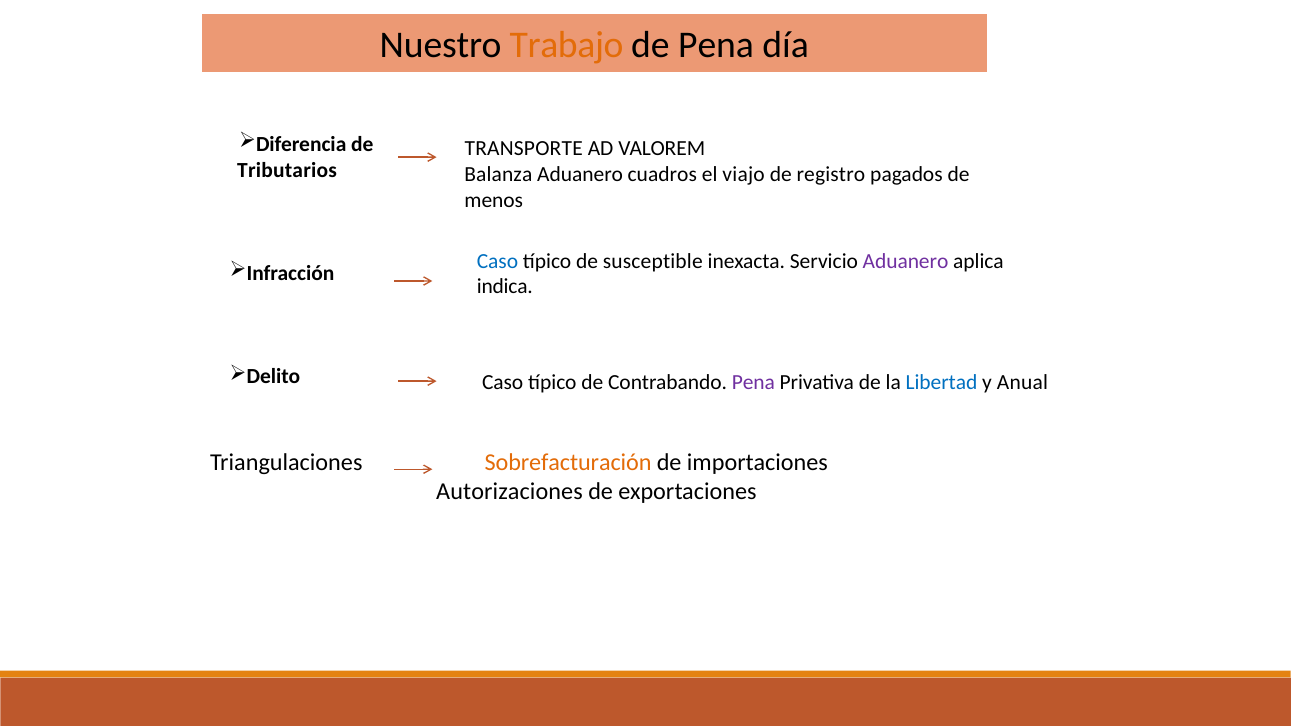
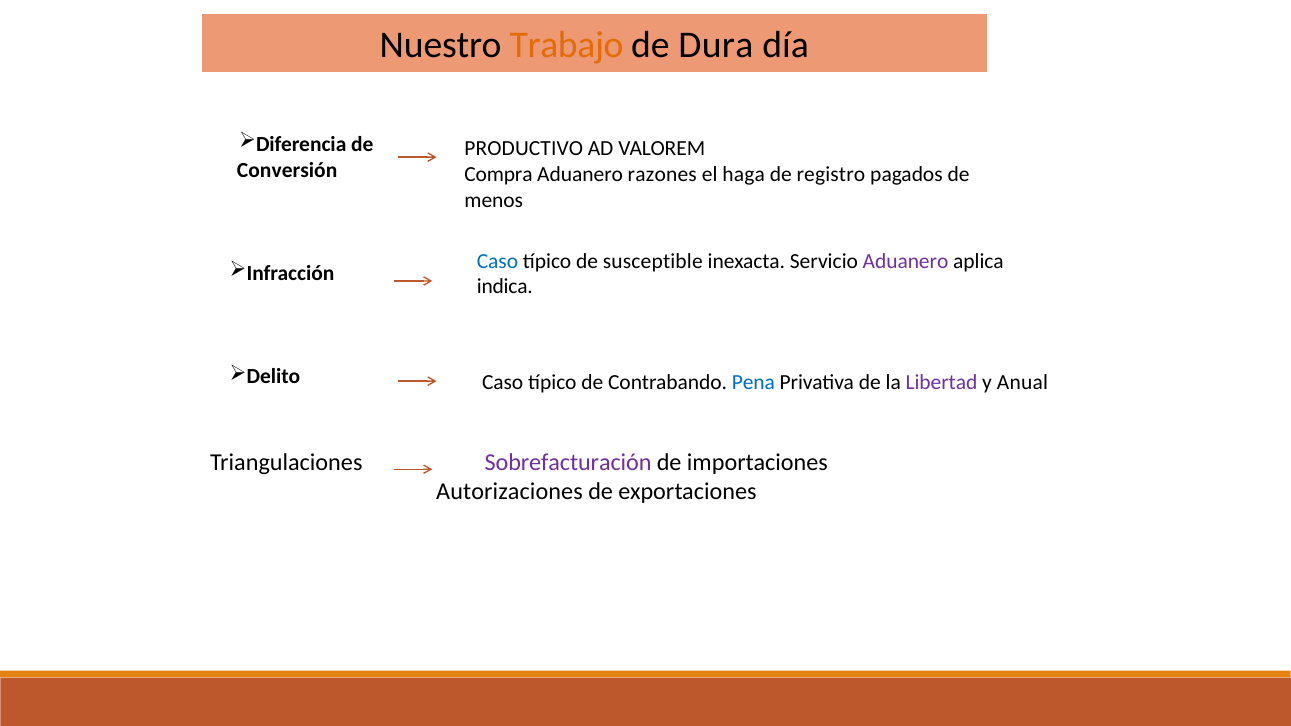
de Pena: Pena -> Dura
TRANSPORTE: TRANSPORTE -> PRODUCTIVO
Tributarios: Tributarios -> Conversión
Balanza: Balanza -> Compra
cuadros: cuadros -> razones
viajo: viajo -> haga
Pena at (753, 383) colour: purple -> blue
Libertad colour: blue -> purple
Sobrefacturación colour: orange -> purple
